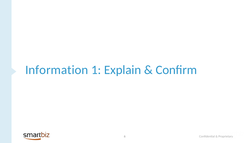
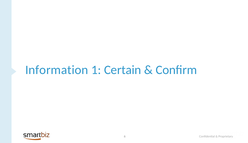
Explain: Explain -> Certain
